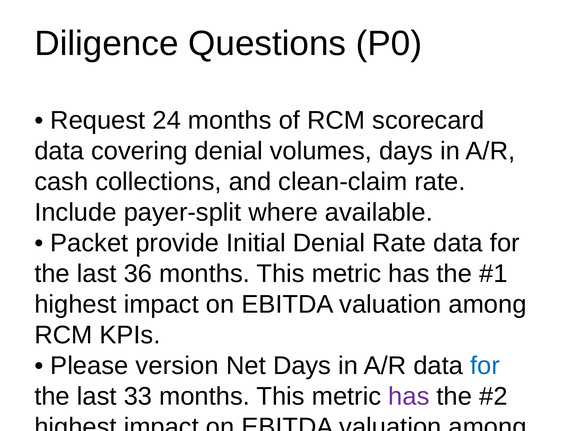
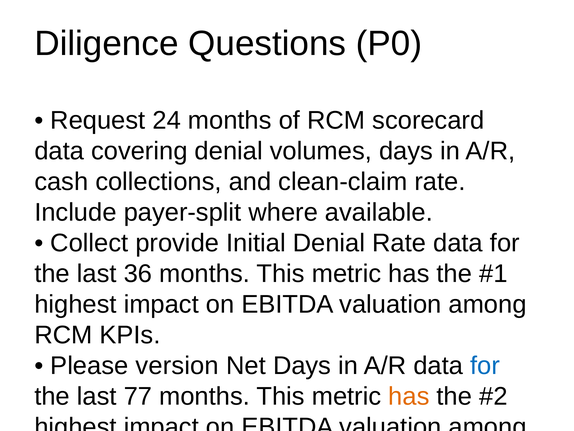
Packet at (89, 243): Packet -> Collect
33: 33 -> 77
has at (409, 396) colour: purple -> orange
